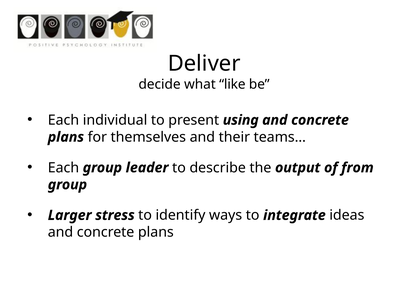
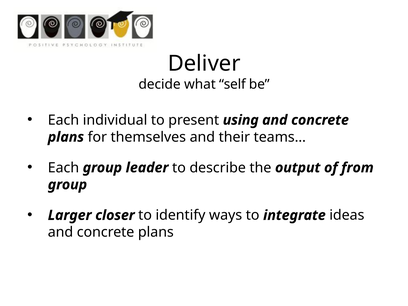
like: like -> self
stress: stress -> closer
